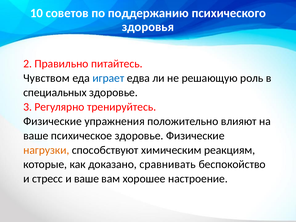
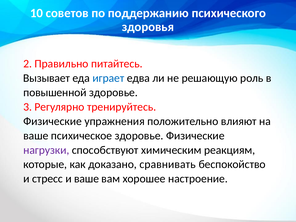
Чувством: Чувством -> Вызывает
специальных: специальных -> повышенной
нагрузки colour: orange -> purple
